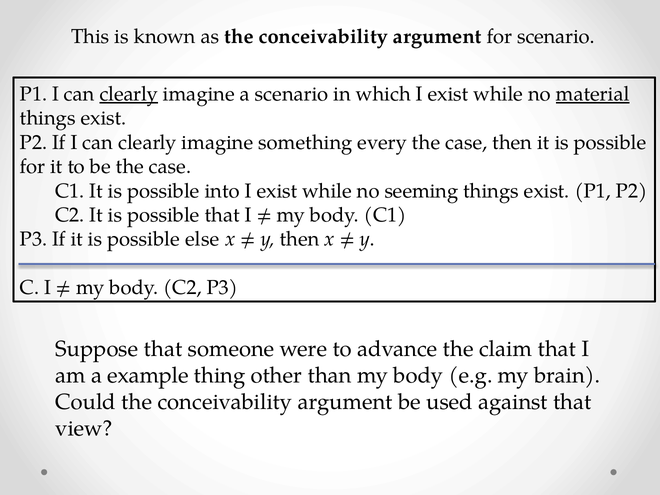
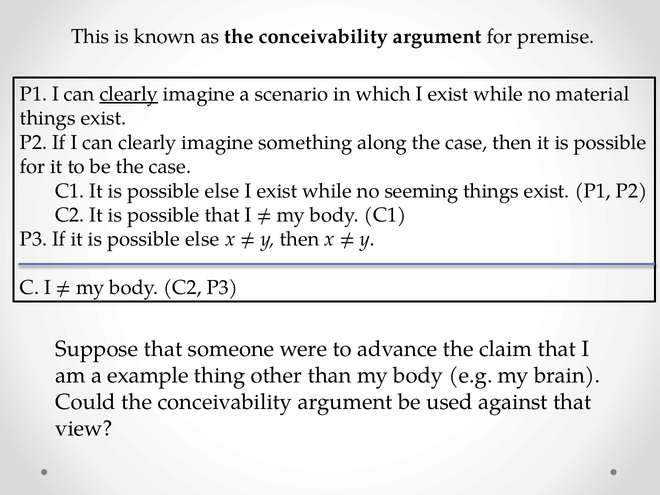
for scenario: scenario -> premise
material underline: present -> none
every: every -> along
into at (222, 191): into -> else
